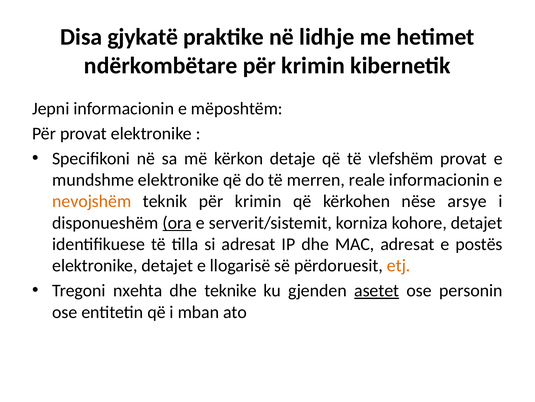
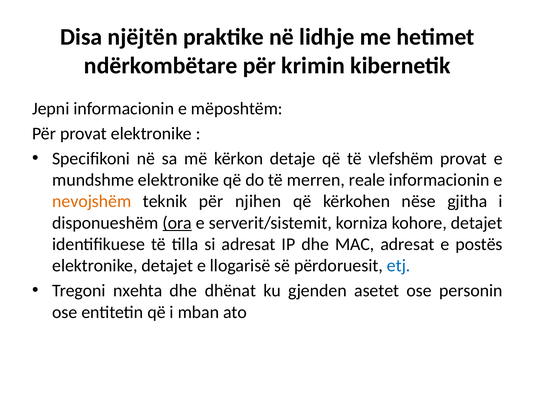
gjykatë: gjykatë -> njëjtën
teknik për krimin: krimin -> njihen
arsye: arsye -> gjitha
etj colour: orange -> blue
teknike: teknike -> dhënat
asetet underline: present -> none
